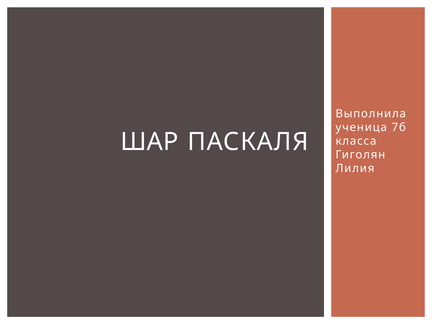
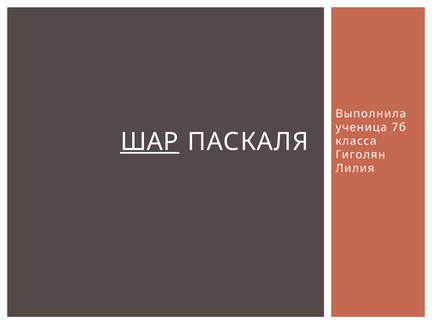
ШАР underline: none -> present
